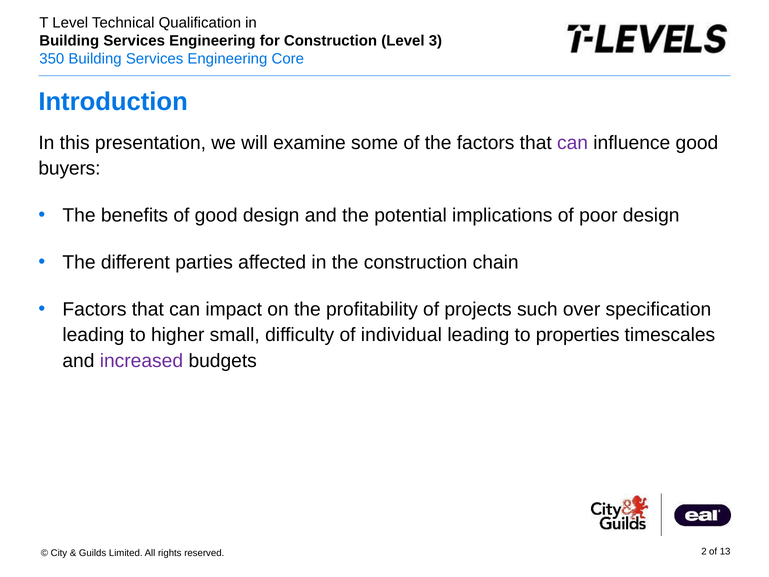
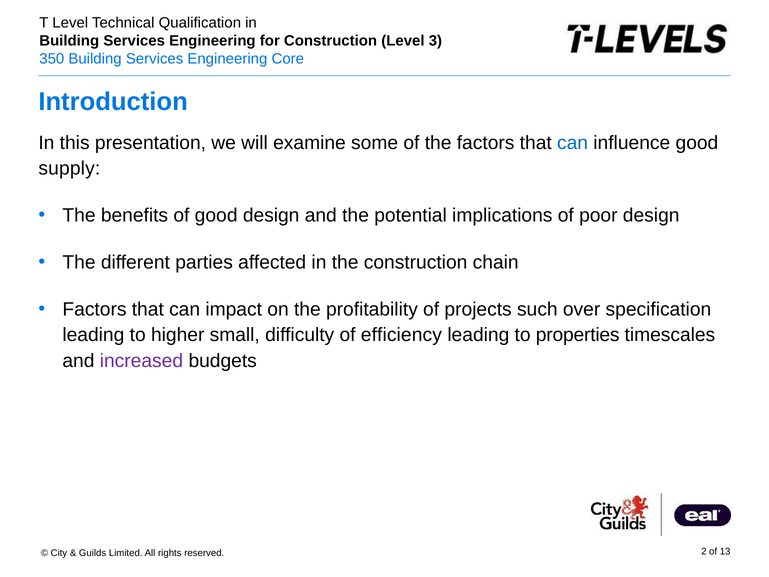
can at (573, 143) colour: purple -> blue
buyers: buyers -> supply
individual: individual -> efficiency
